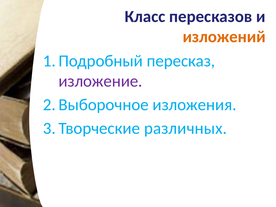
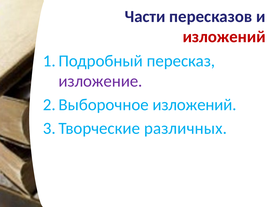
Класс: Класс -> Части
изложений at (224, 37) colour: orange -> red
изложения at (194, 105): изложения -> изложений
